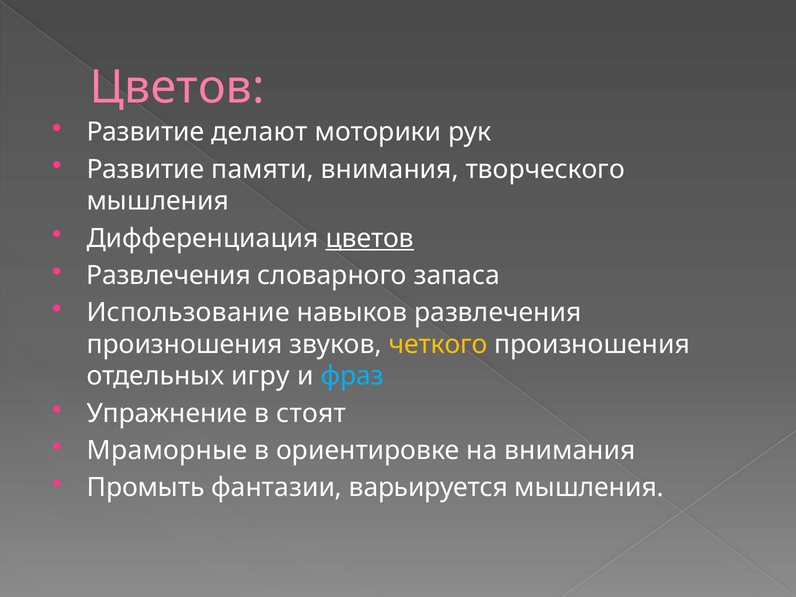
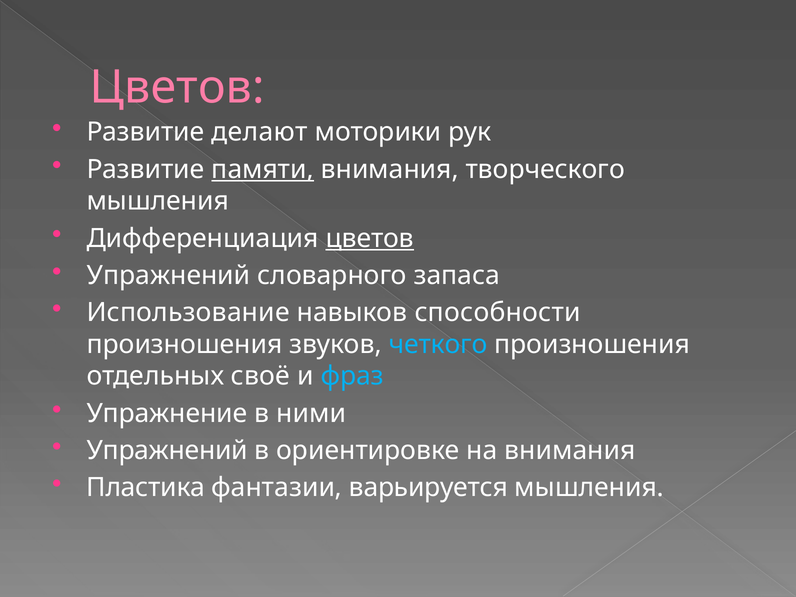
памяти underline: none -> present
Развлечения at (169, 275): Развлечения -> Упражнений
навыков развлечения: развлечения -> способности
четкого colour: yellow -> light blue
игру: игру -> своё
стоят: стоят -> ними
Мраморные at (167, 450): Мраморные -> Упражнений
Промыть: Промыть -> Пластика
